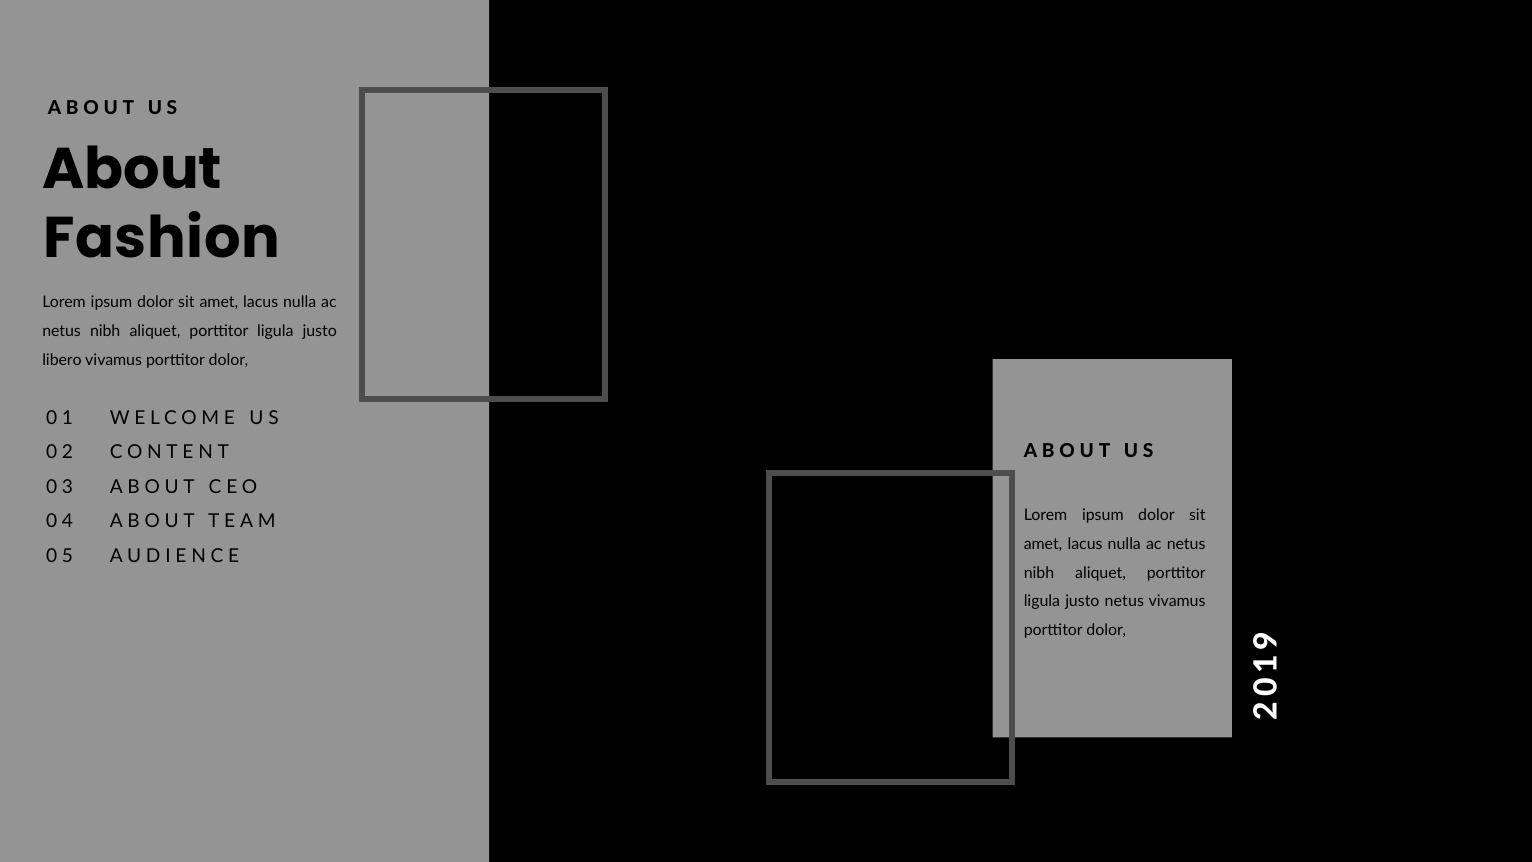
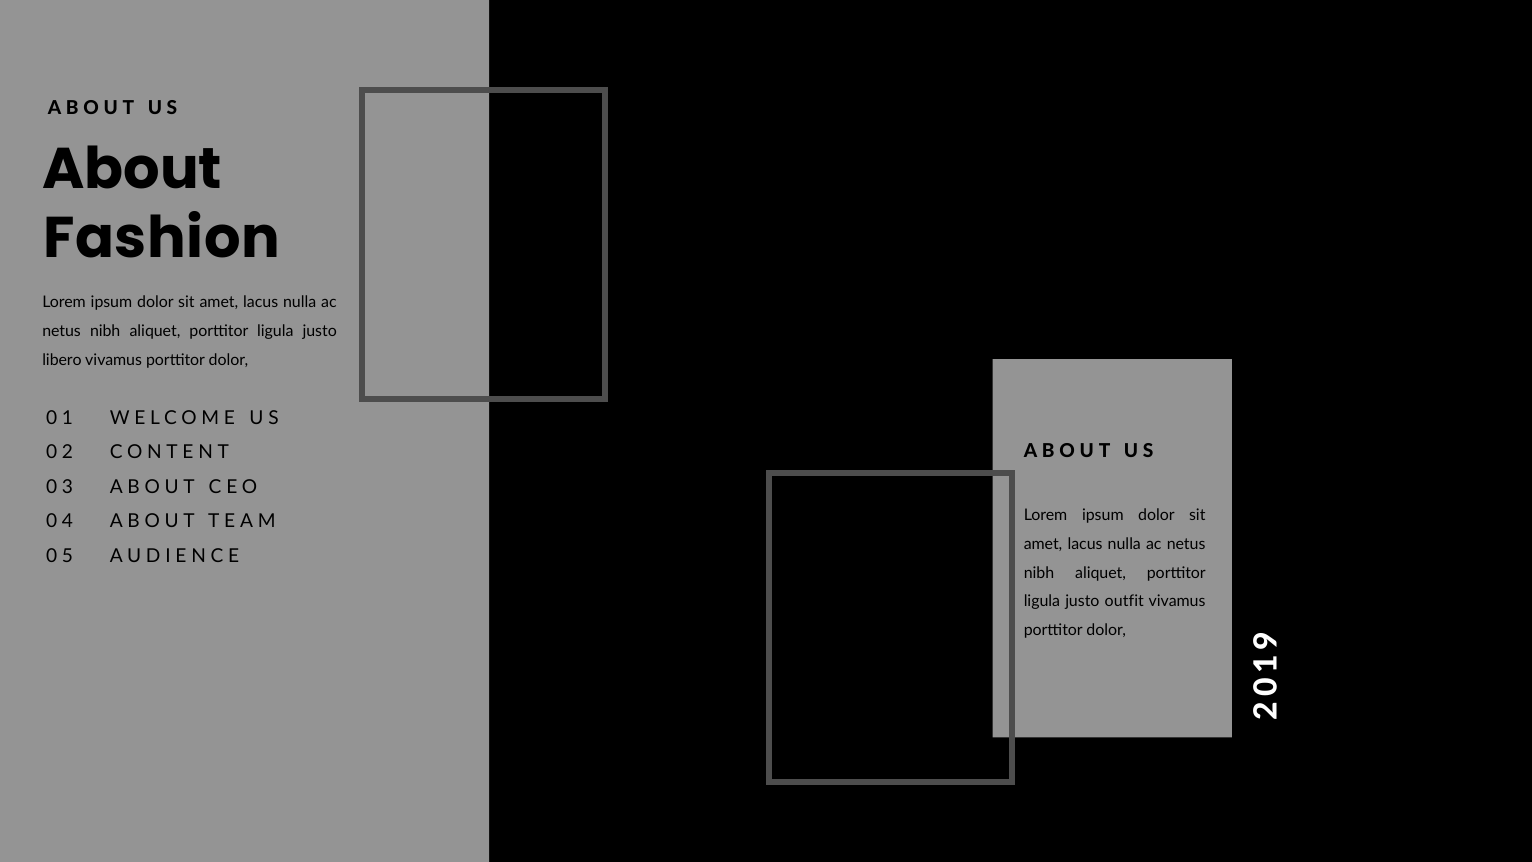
justo netus: netus -> outfit
